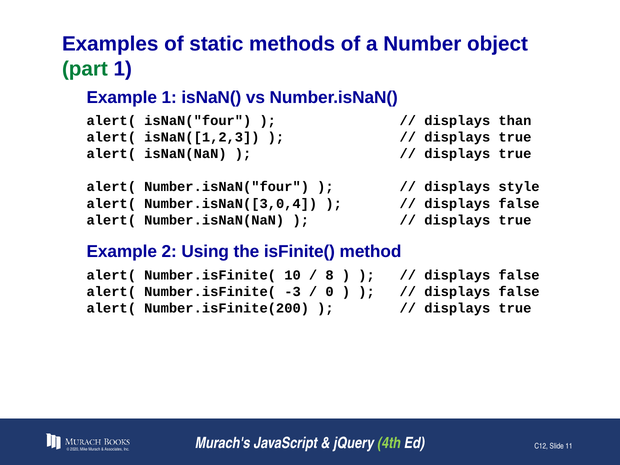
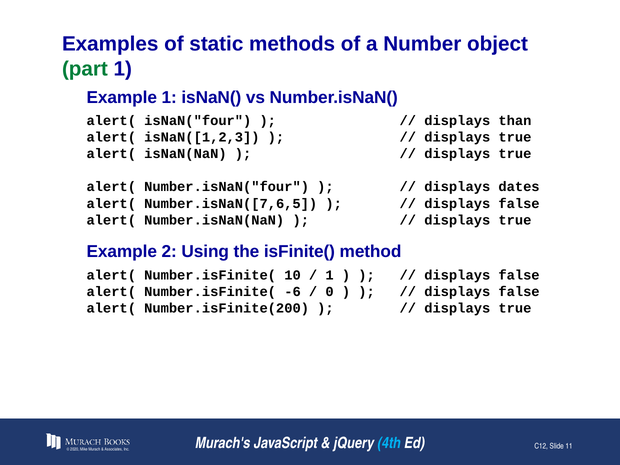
style: style -> dates
Number.isNaN([3,0,4: Number.isNaN([3,0,4 -> Number.isNaN([7,6,5
8 at (330, 275): 8 -> 1
-3: -3 -> -6
4th colour: light green -> light blue
